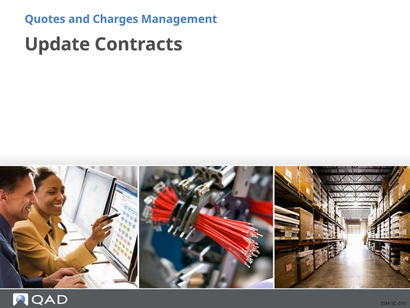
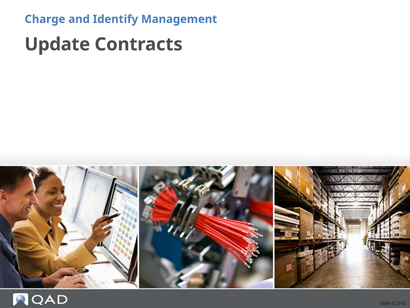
Quotes: Quotes -> Charge
Charges: Charges -> Identify
